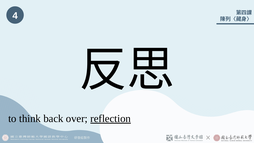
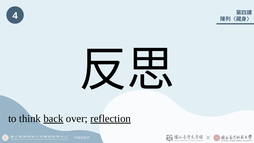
back underline: none -> present
